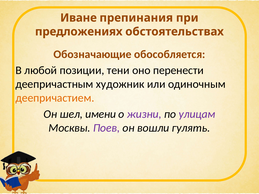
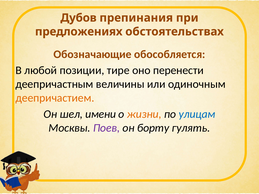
Иване: Иване -> Дубов
тени: тени -> тире
художник: художник -> величины
жизни colour: purple -> orange
улицам colour: purple -> blue
вошли: вошли -> борту
